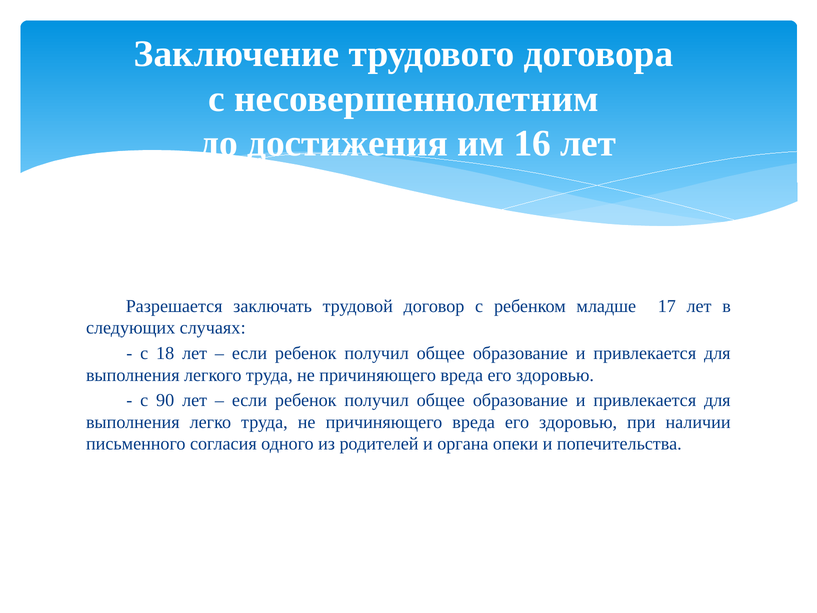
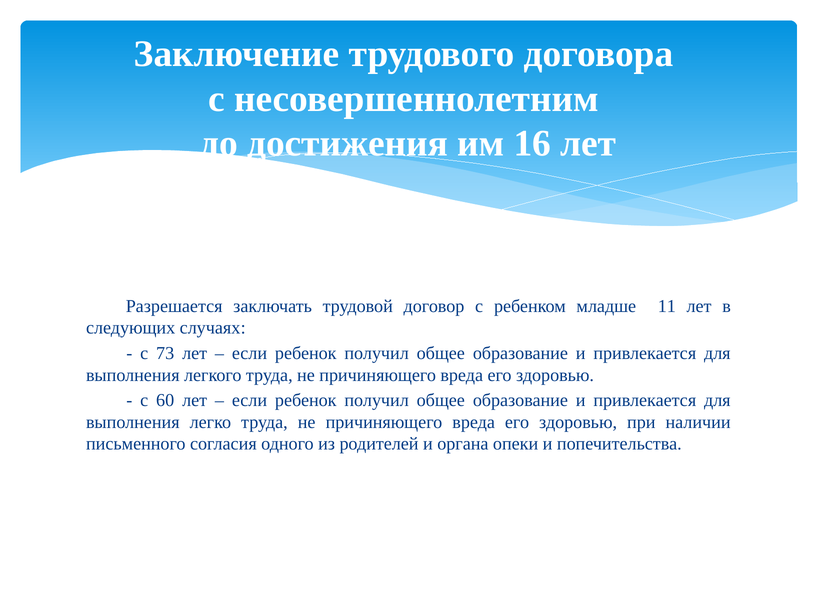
17: 17 -> 11
18: 18 -> 73
90: 90 -> 60
